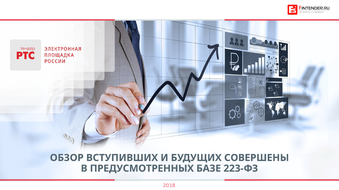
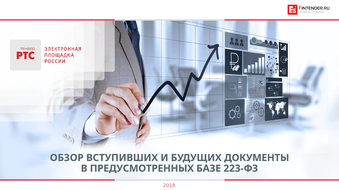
СОВЕРШЕНЫ: СОВЕРШЕНЫ -> ДОКУМЕНТЫ
